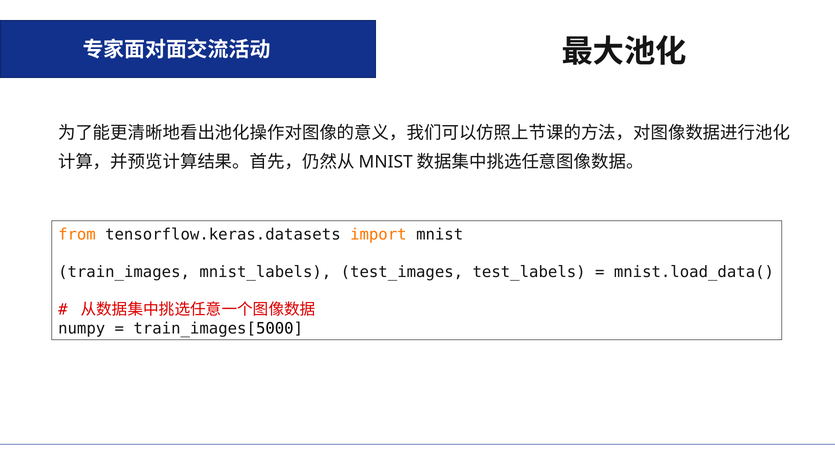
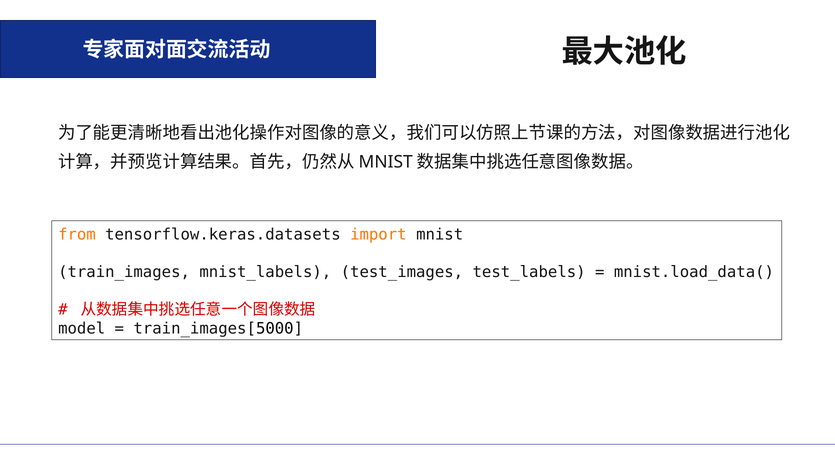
numpy: numpy -> model
